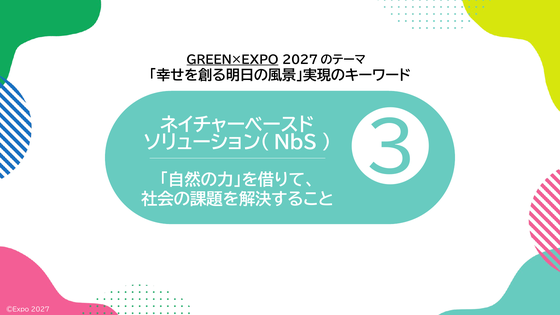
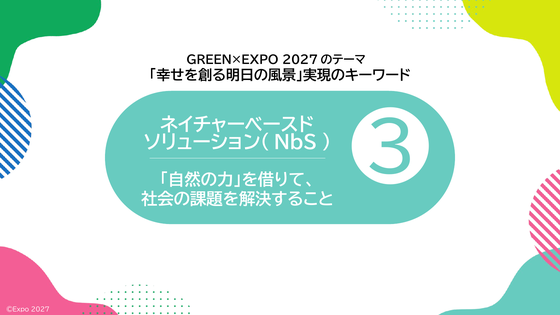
GREEN×EXPO underline: present -> none
